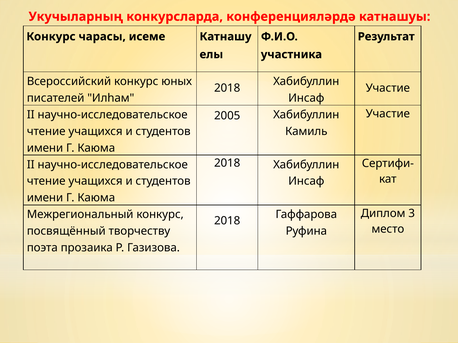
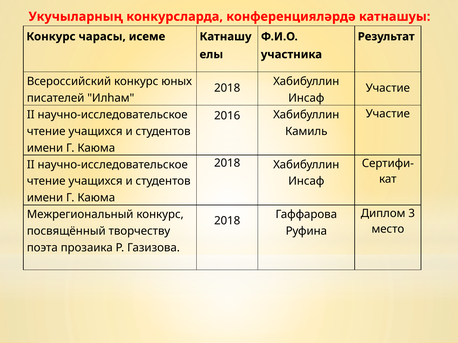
2005: 2005 -> 2016
